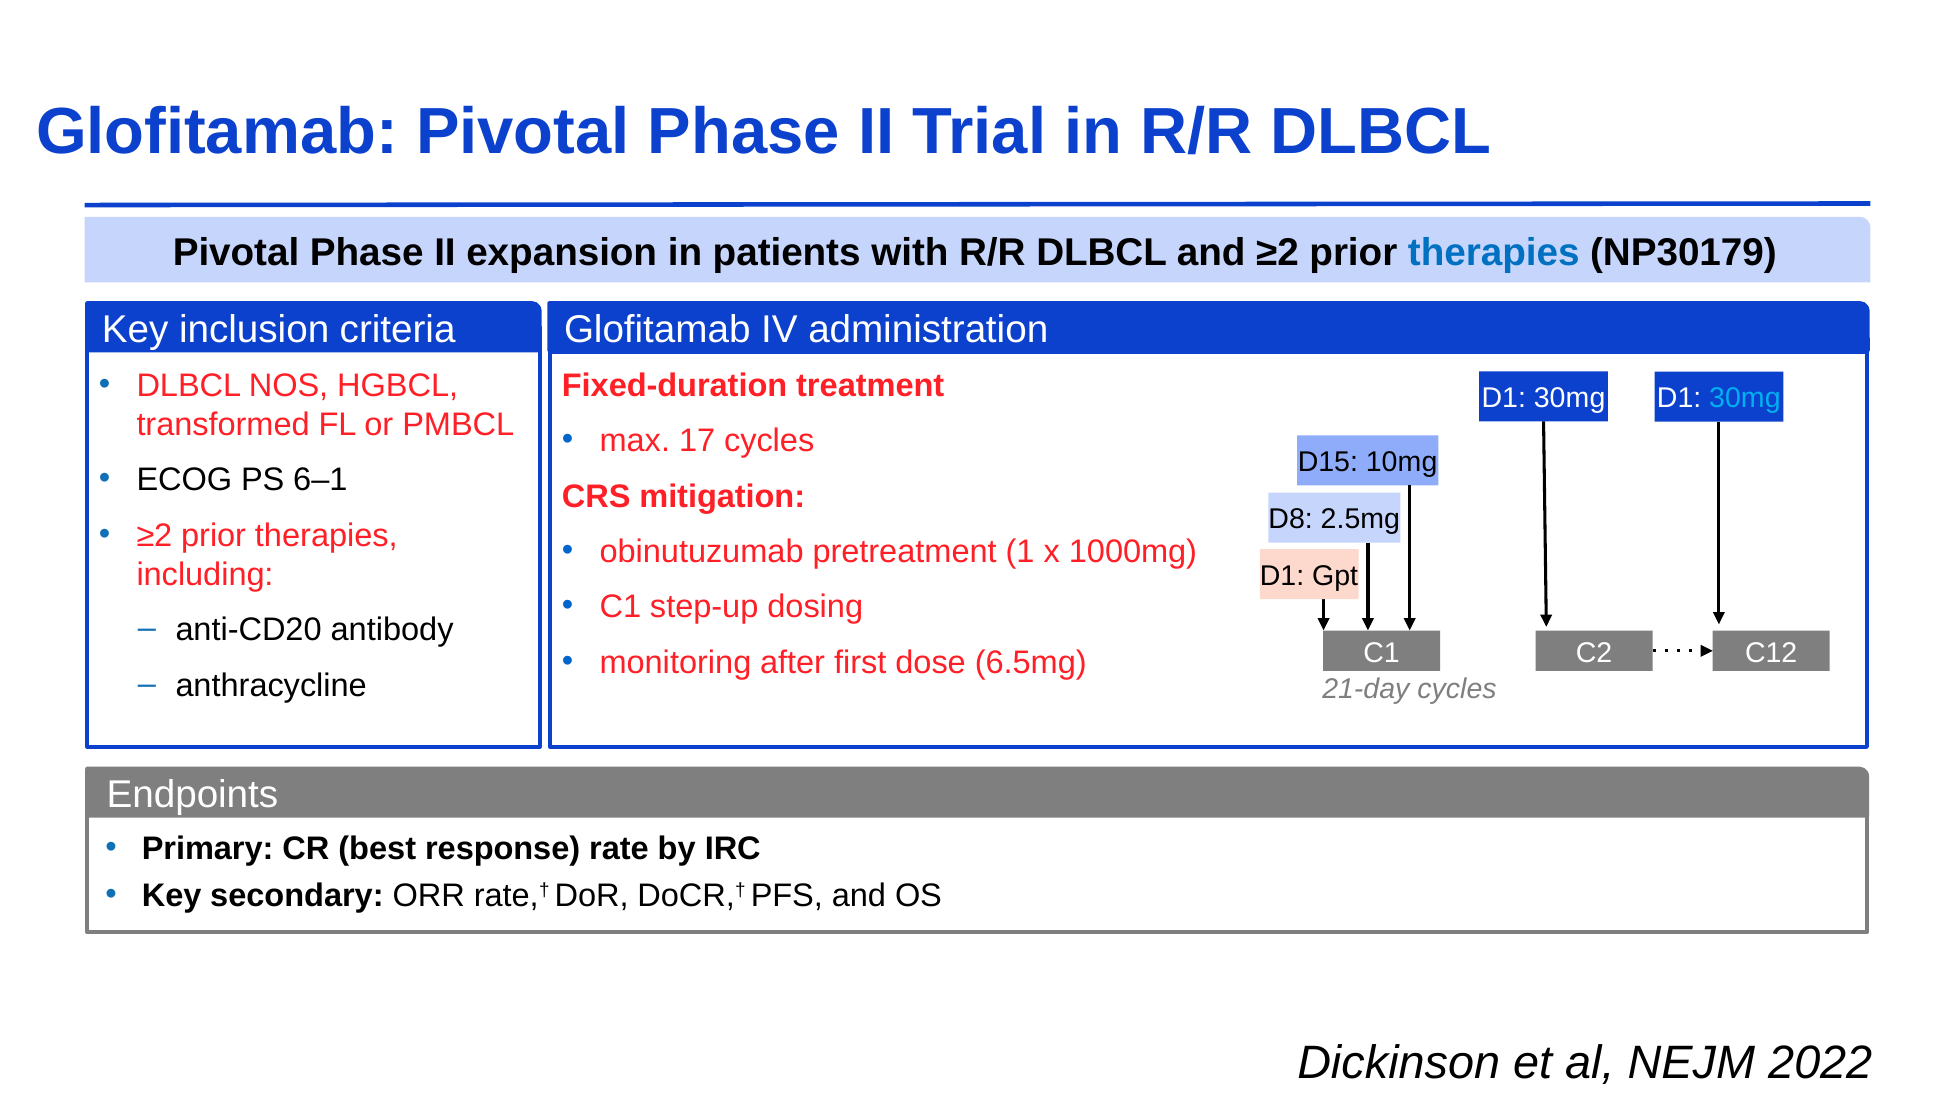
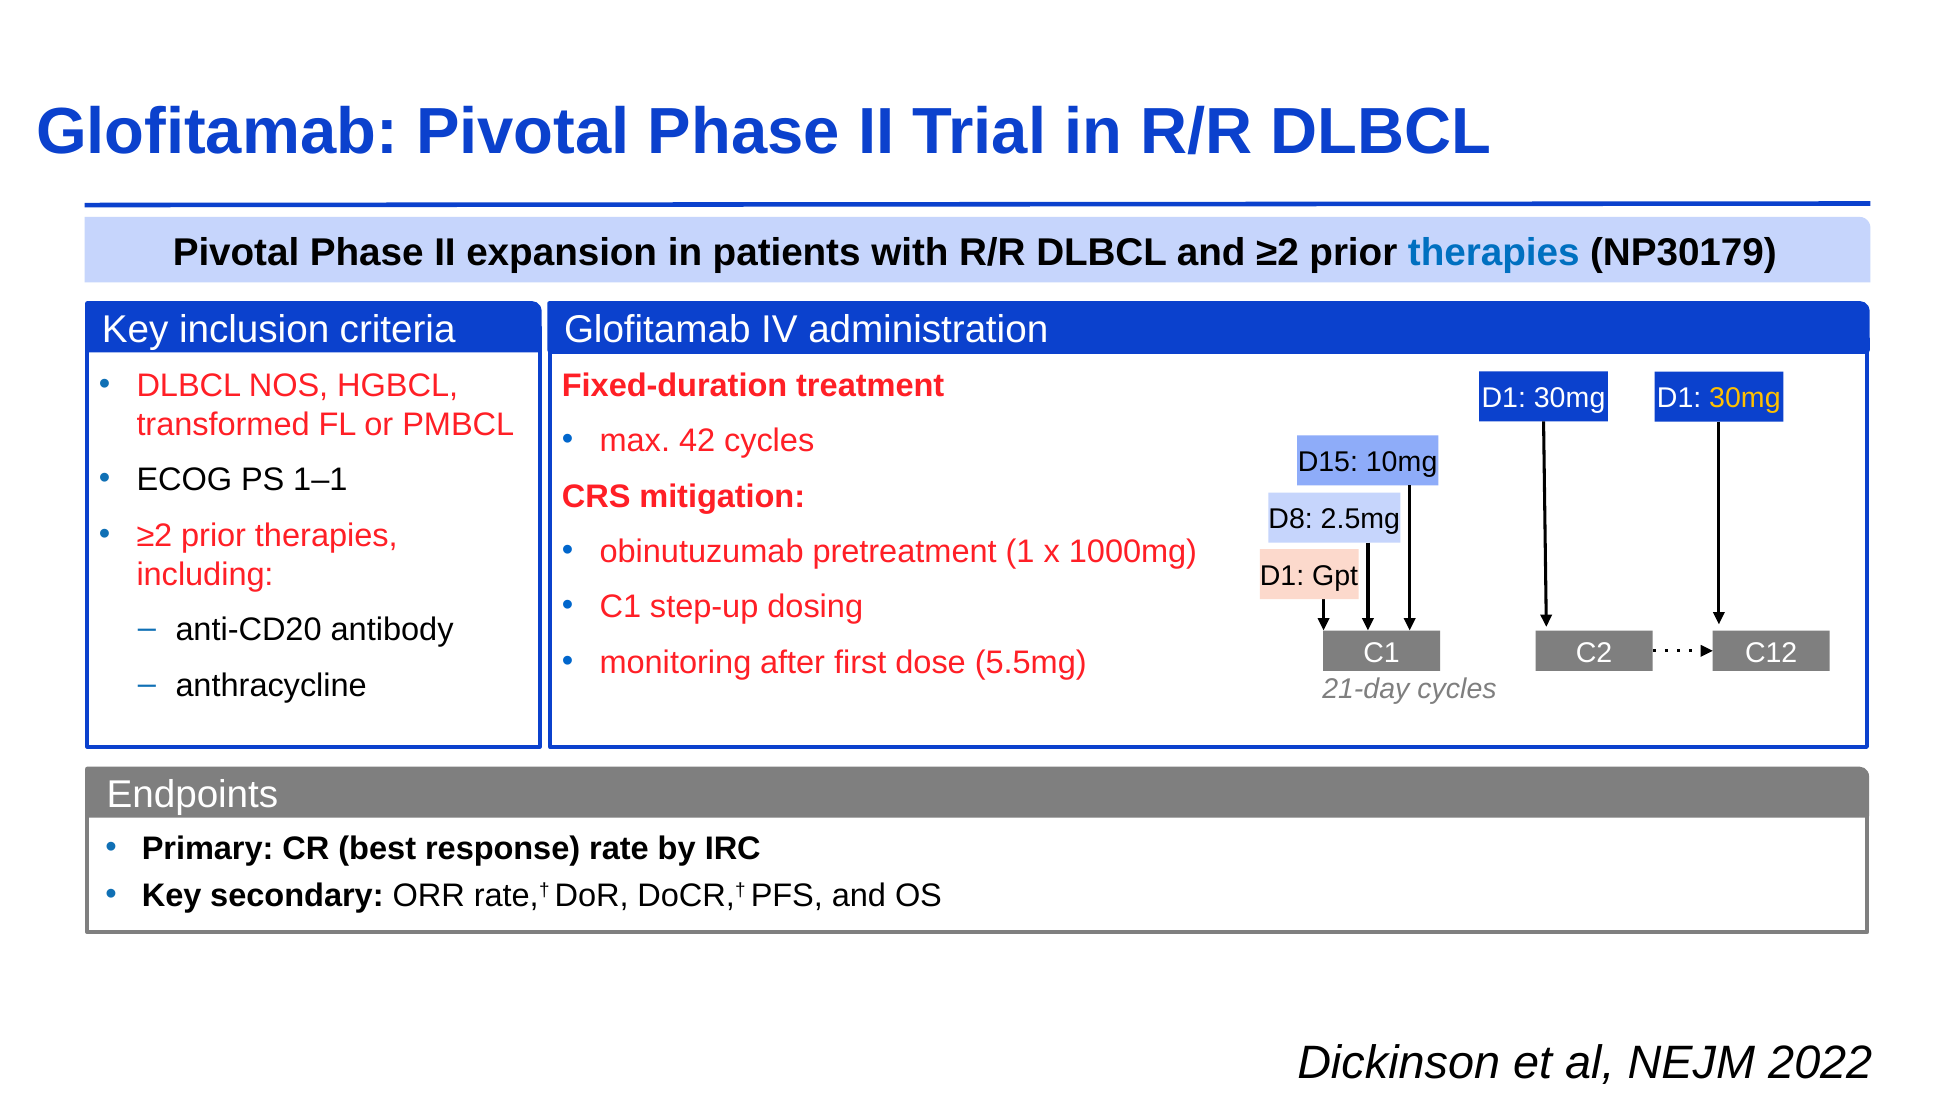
30mg at (1745, 398) colour: light blue -> yellow
17: 17 -> 42
6–1: 6–1 -> 1–1
6.5mg: 6.5mg -> 5.5mg
